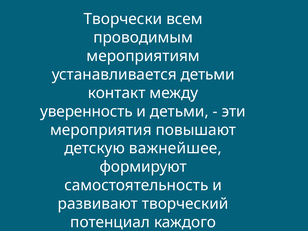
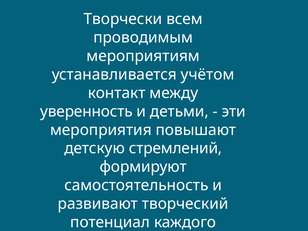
устанавливается детьми: детьми -> учётом
важнейшее: важнейшее -> стремлений
